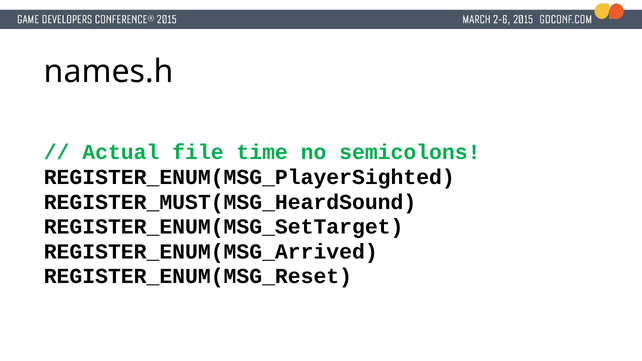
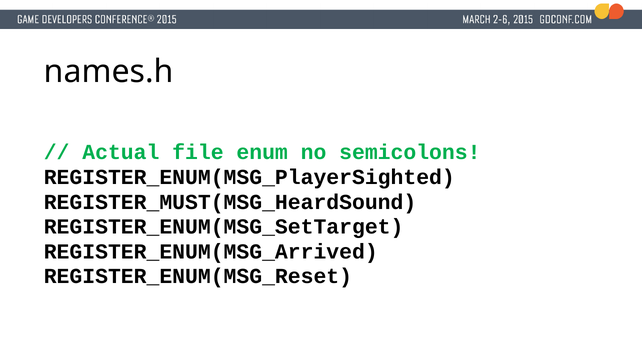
time: time -> enum
